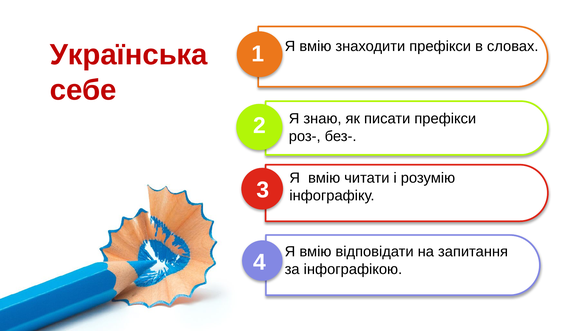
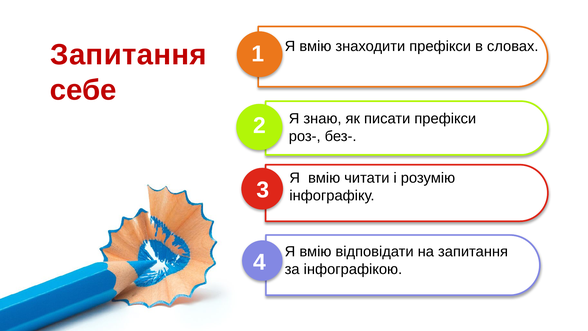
Українська at (129, 55): Українська -> Запитання
